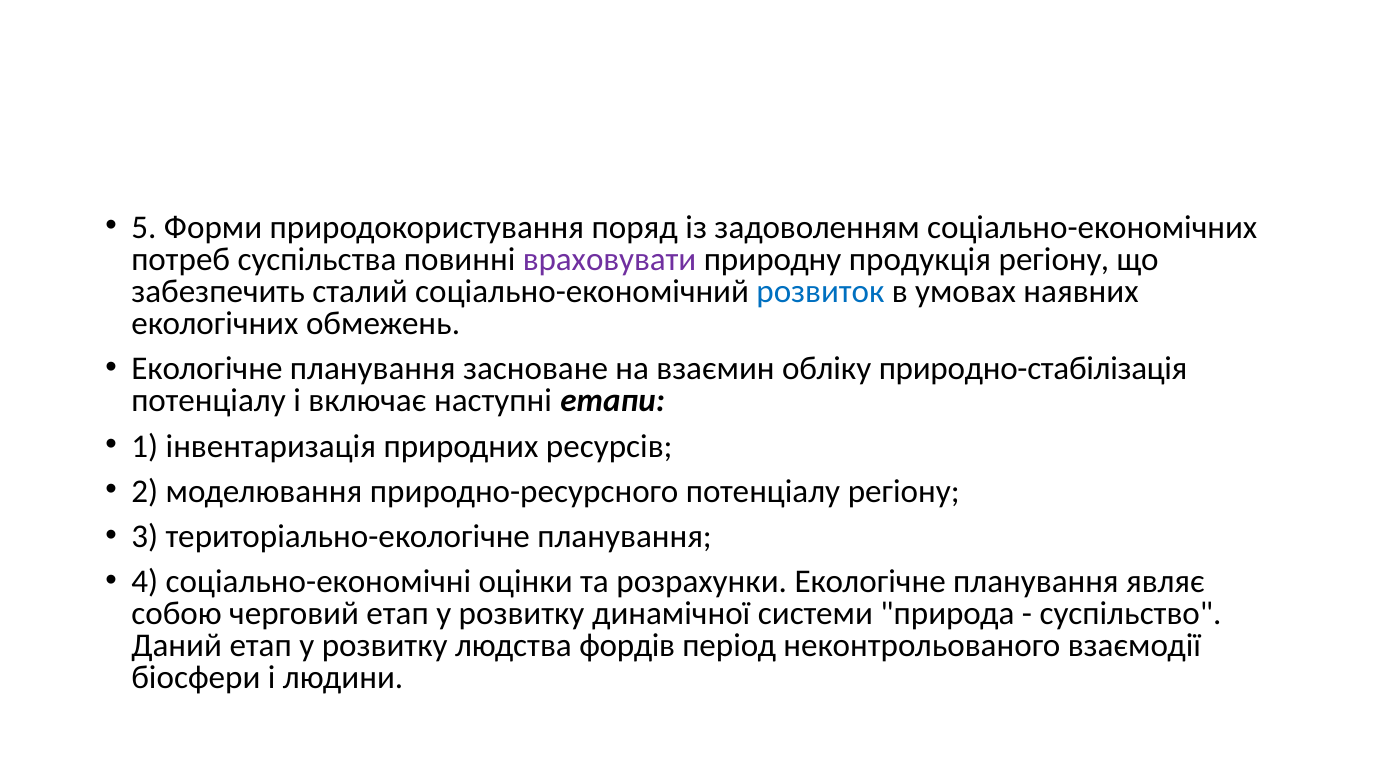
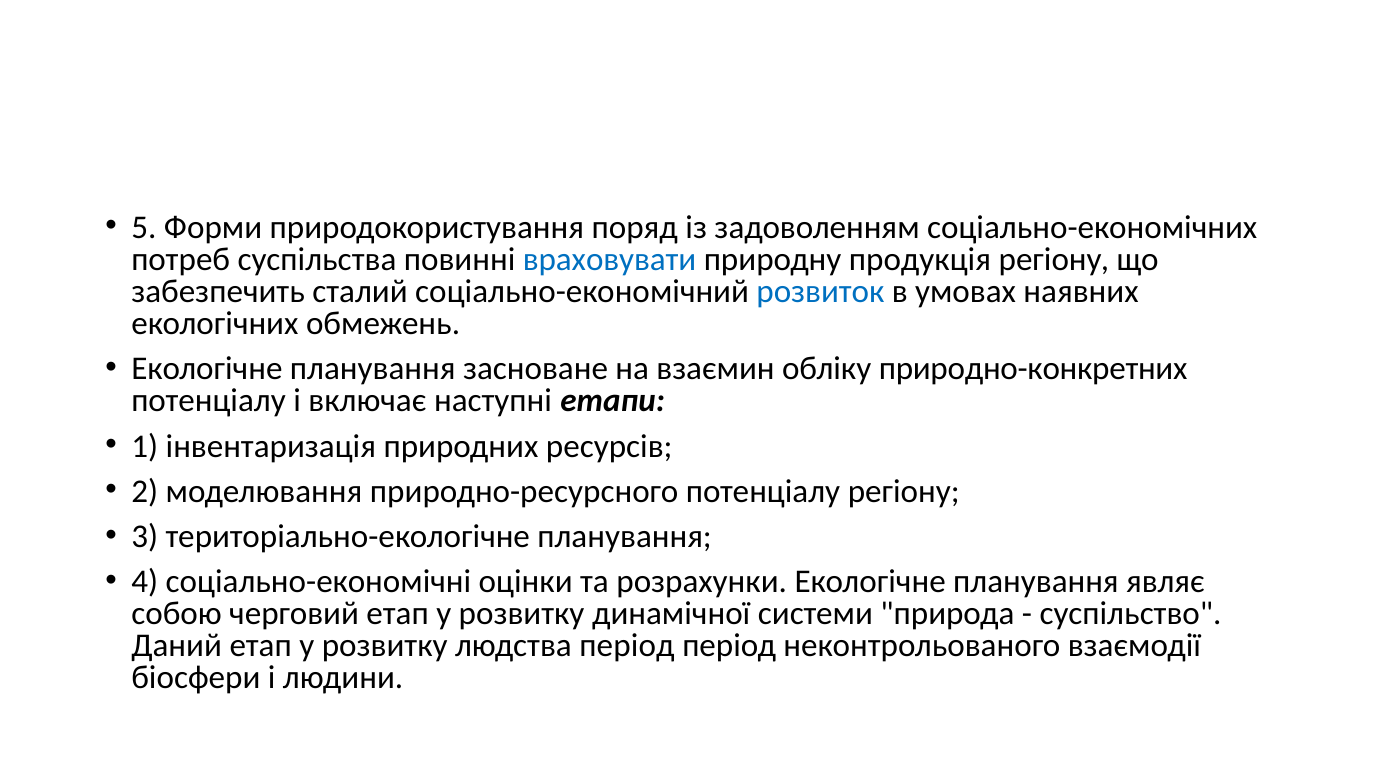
враховувати colour: purple -> blue
природно-стабілізація: природно-стабілізація -> природно-конкретних
людства фордів: фордів -> період
